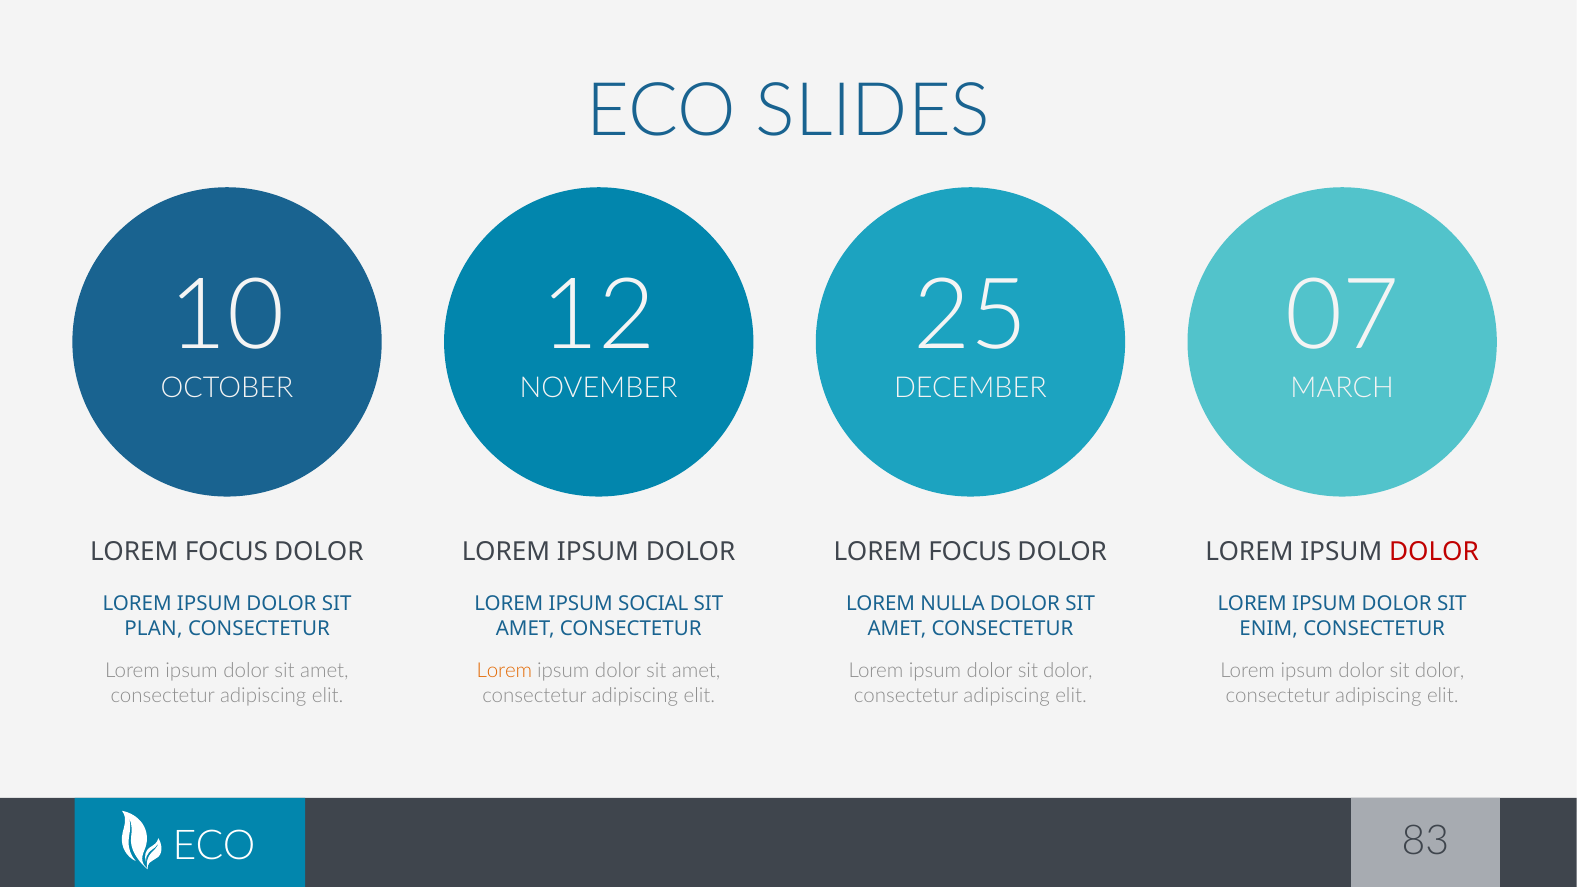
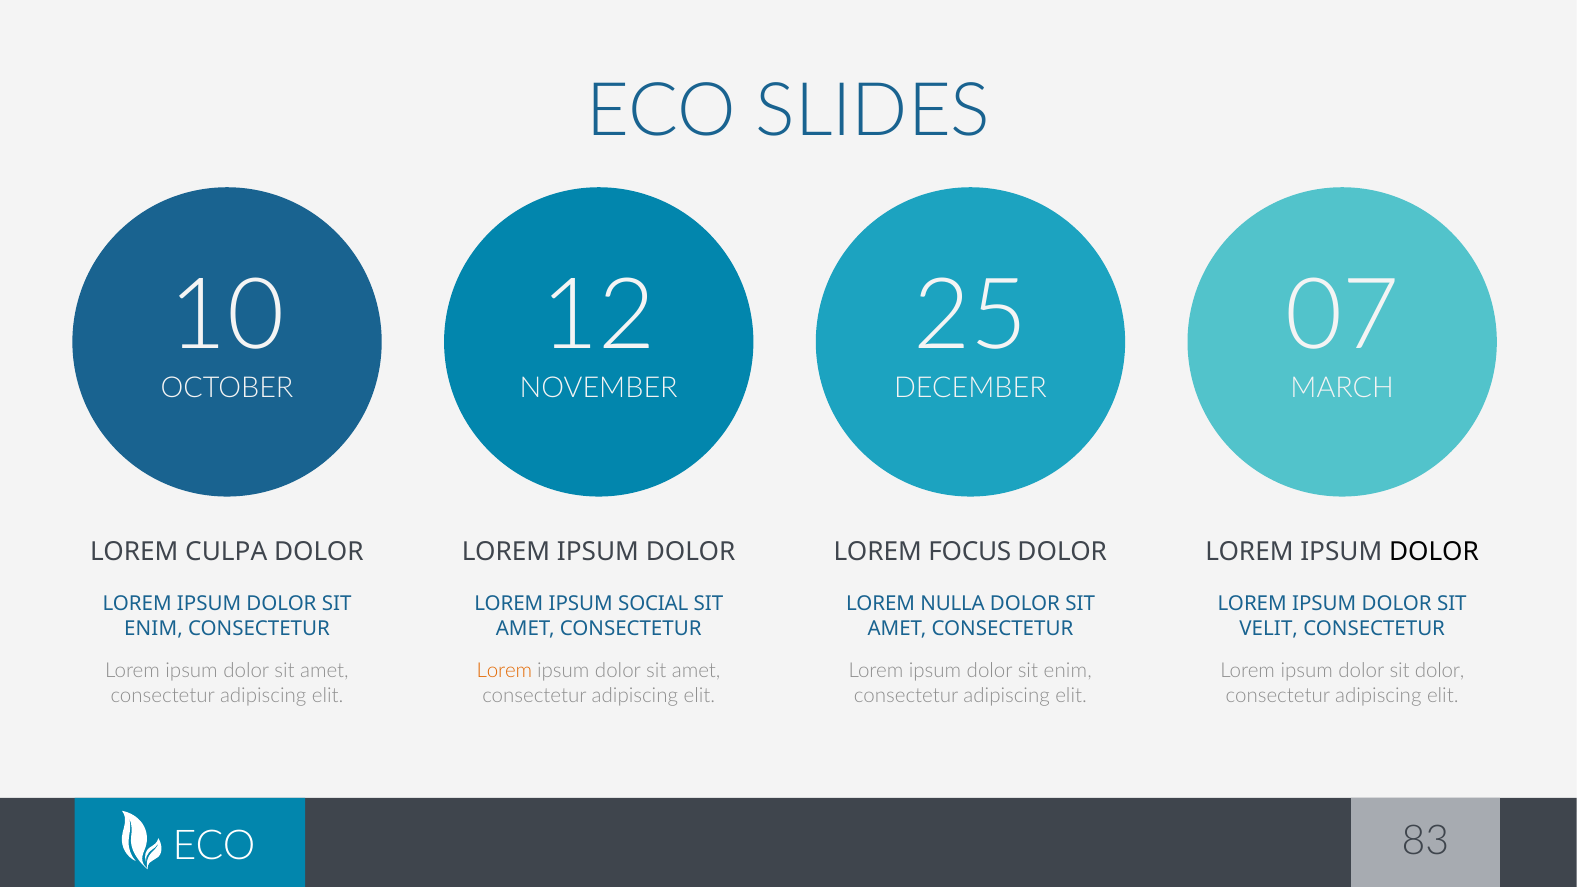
FOCUS at (226, 551): FOCUS -> CULPA
DOLOR at (1434, 551) colour: red -> black
PLAN at (153, 628): PLAN -> ENIM
ENIM: ENIM -> VELIT
dolor at (1068, 671): dolor -> enim
